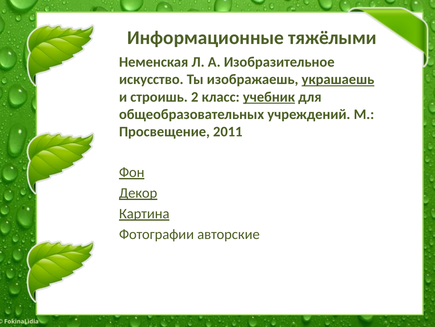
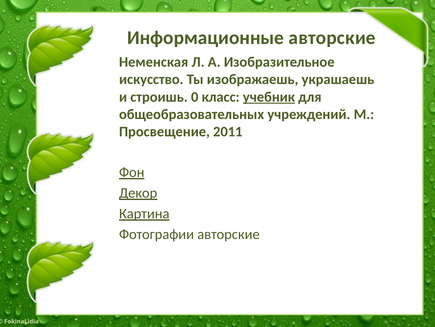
Информационные тяжёлыми: тяжёлыми -> авторские
украшаешь underline: present -> none
2: 2 -> 0
